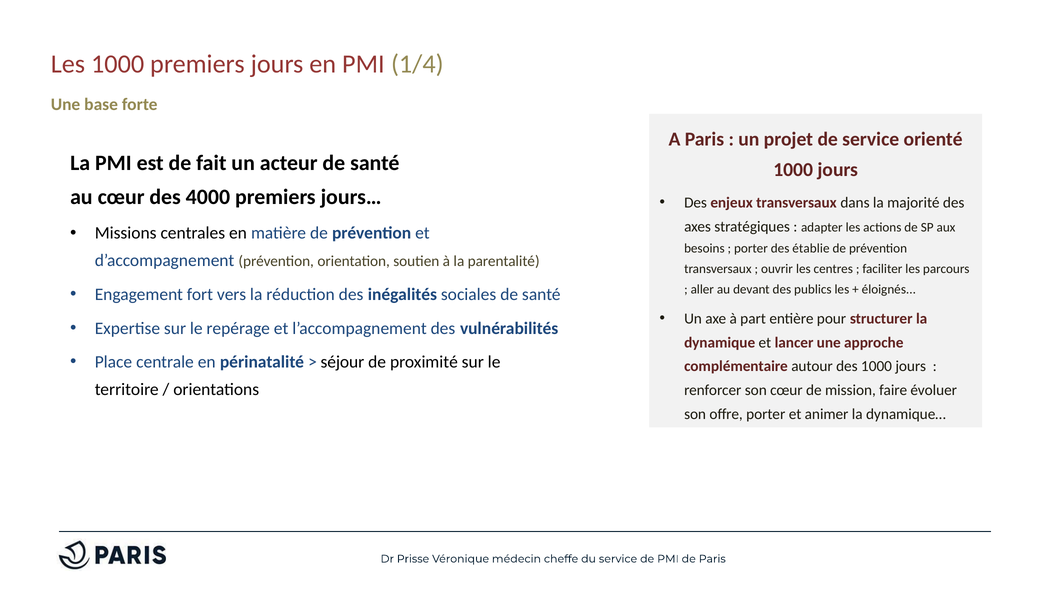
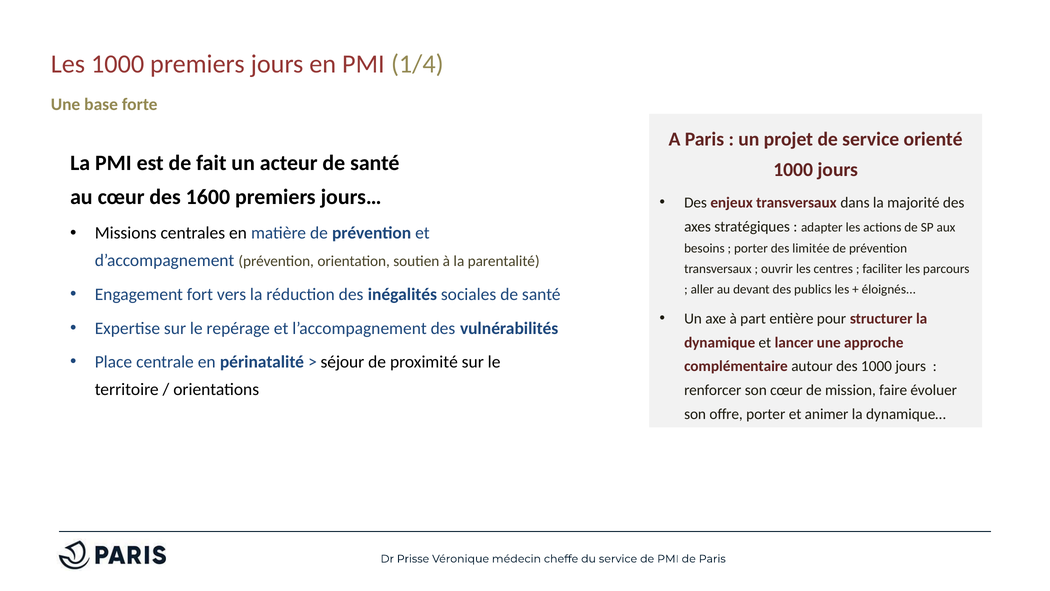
4000: 4000 -> 1600
établie: établie -> limitée
